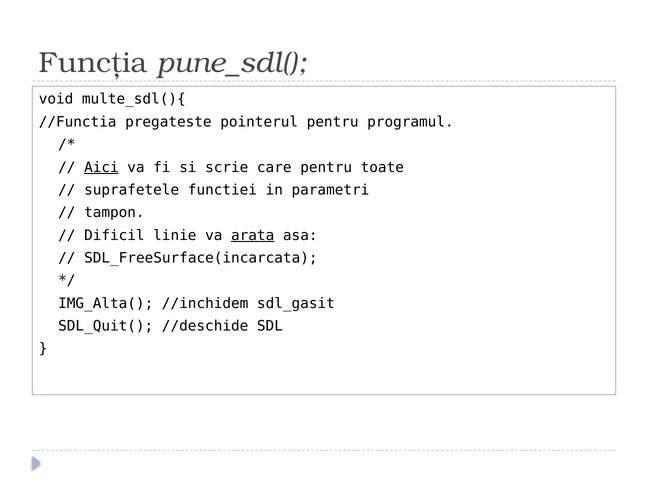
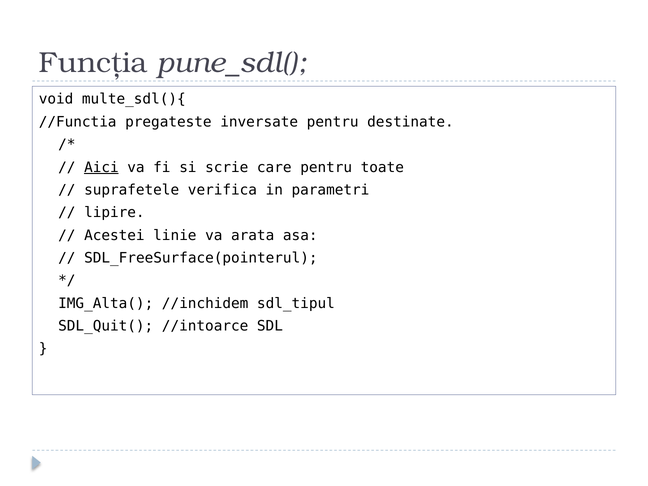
pointerul: pointerul -> inversate
programul: programul -> destinate
functiei: functiei -> verifica
tampon: tampon -> lipire
Dificil: Dificil -> Acestei
arata underline: present -> none
SDL_FreeSurface(incarcata: SDL_FreeSurface(incarcata -> SDL_FreeSurface(pointerul
sdl_gasit: sdl_gasit -> sdl_tipul
//deschide: //deschide -> //intoarce
